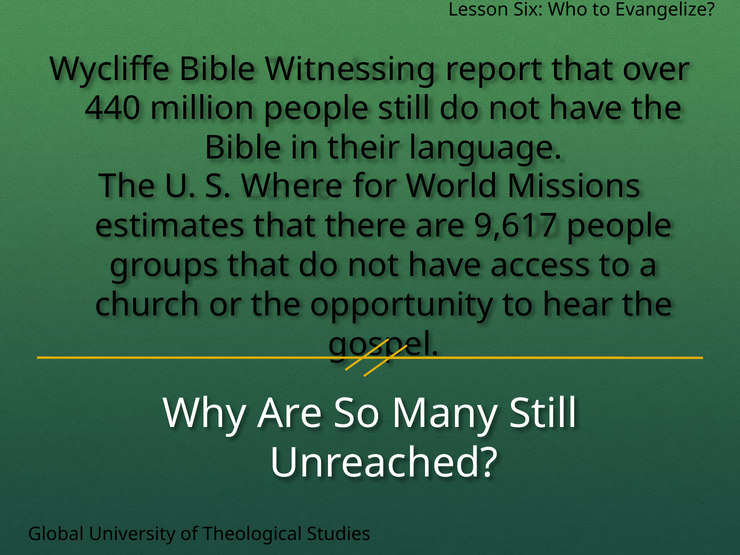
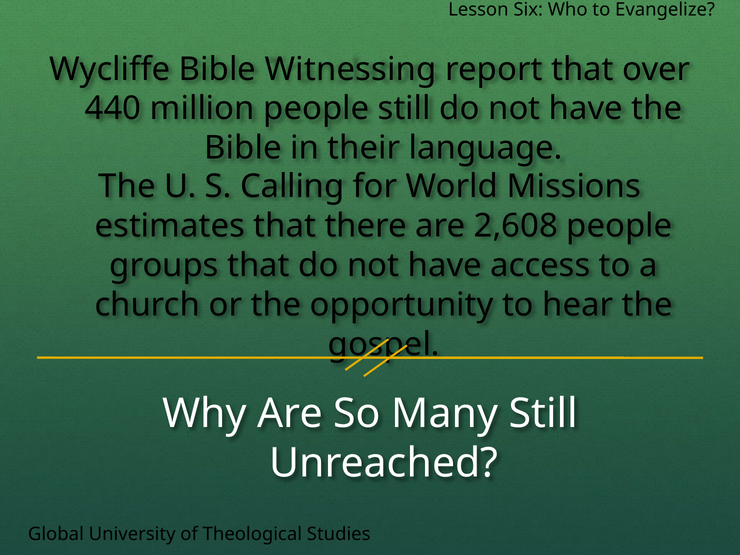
Where: Where -> Calling
9,617: 9,617 -> 2,608
